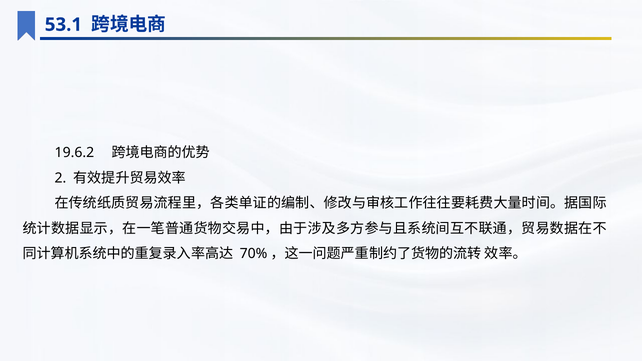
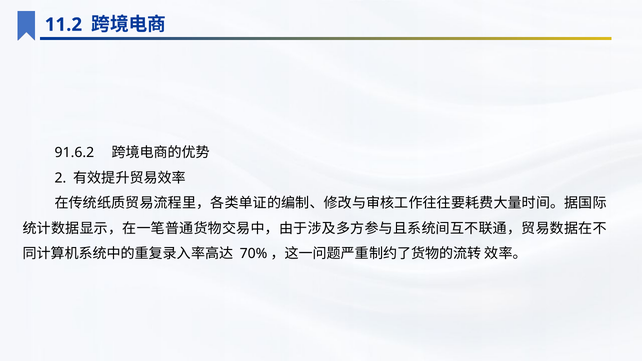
53.1: 53.1 -> 11.2
19.6.2: 19.6.2 -> 91.6.2
